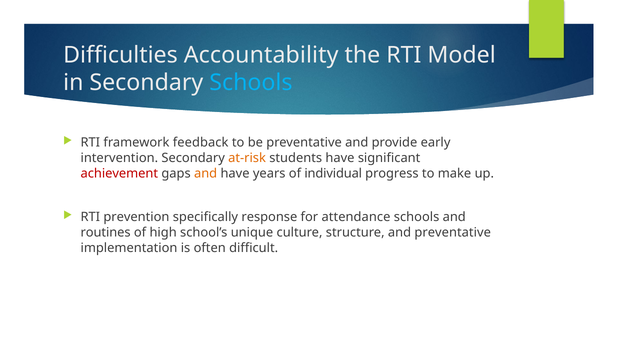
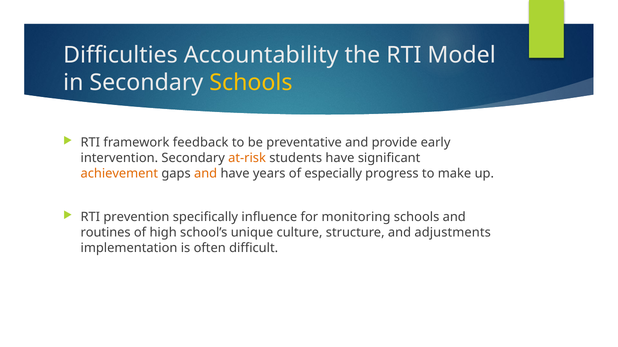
Schools at (251, 83) colour: light blue -> yellow
achievement colour: red -> orange
individual: individual -> especially
response: response -> influence
attendance: attendance -> monitoring
and preventative: preventative -> adjustments
